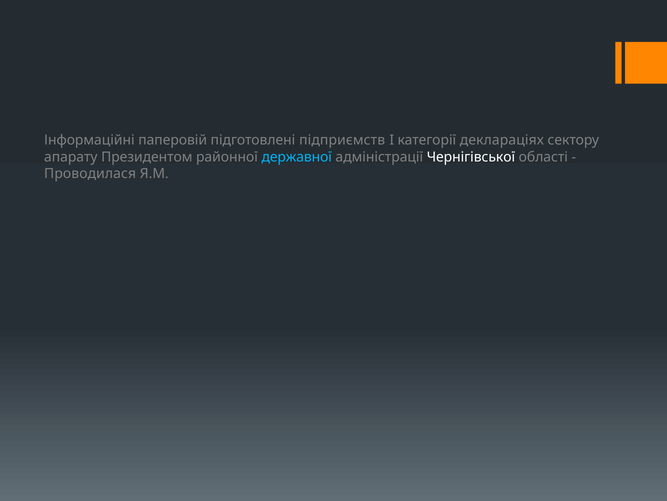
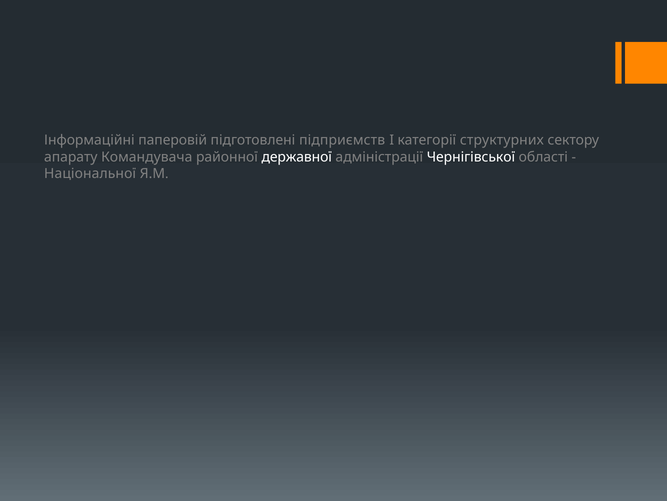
деклараціях: деклараціях -> структурних
Президентом: Президентом -> Командувача
державної colour: light blue -> white
Проводилася: Проводилася -> Національної
